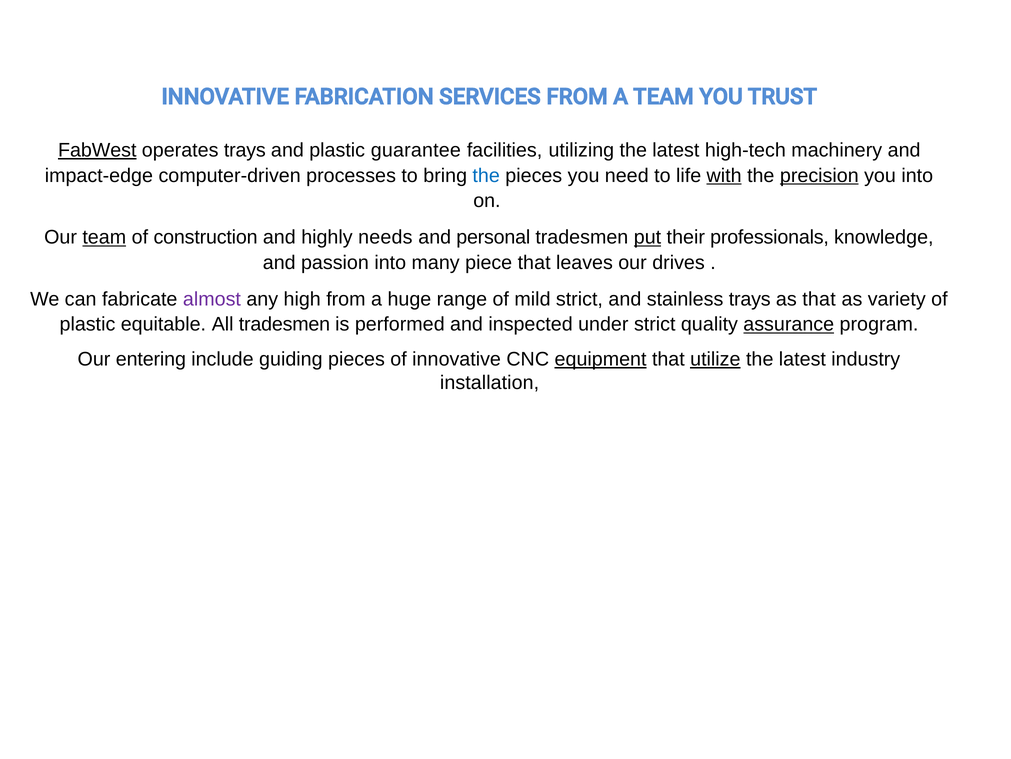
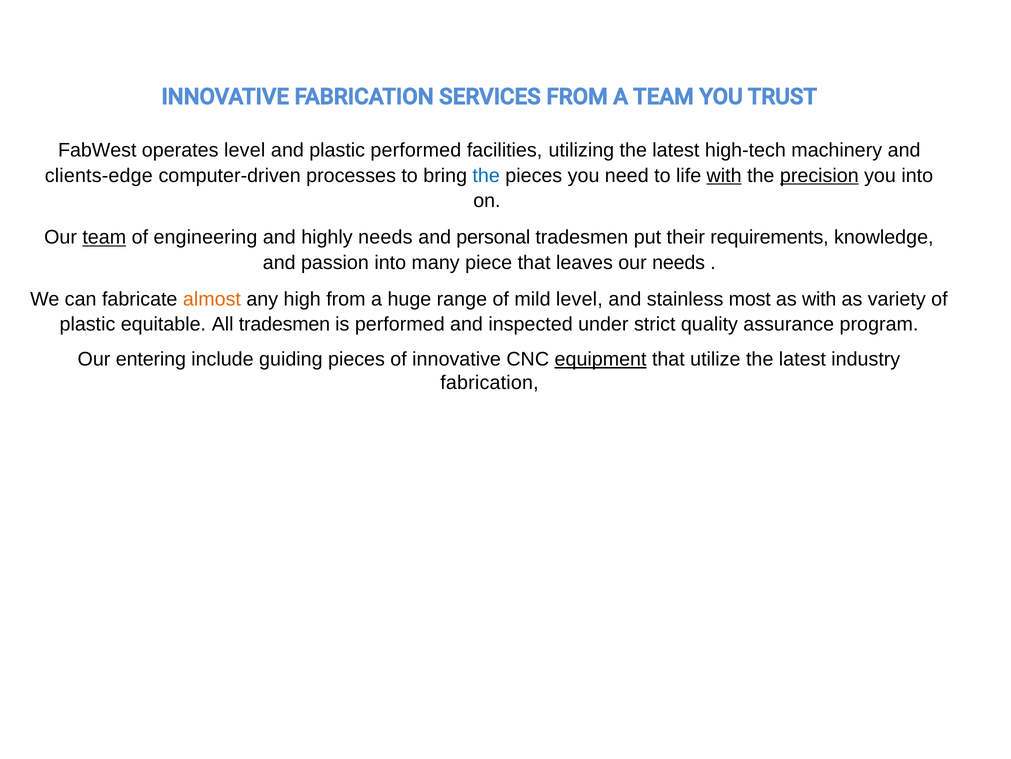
FabWest underline: present -> none
operates trays: trays -> level
plastic guarantee: guarantee -> performed
impact-edge: impact-edge -> clients-edge
construction: construction -> engineering
put underline: present -> none
professionals: professionals -> requirements
our drives: drives -> needs
almost colour: purple -> orange
mild strict: strict -> level
stainless trays: trays -> most
as that: that -> with
assurance underline: present -> none
utilize underline: present -> none
installation at (490, 383): installation -> fabrication
